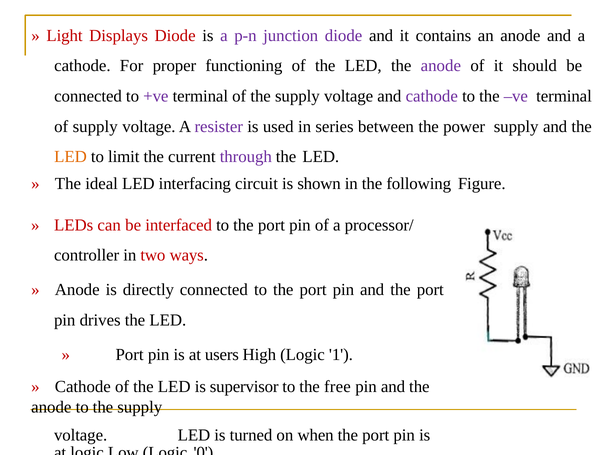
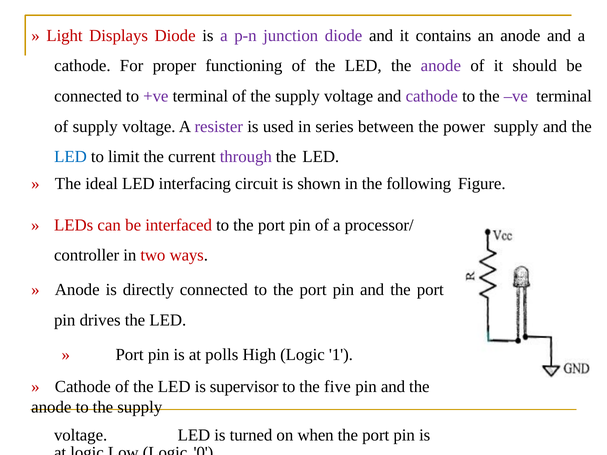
LED at (71, 157) colour: orange -> blue
users: users -> polls
free: free -> five
